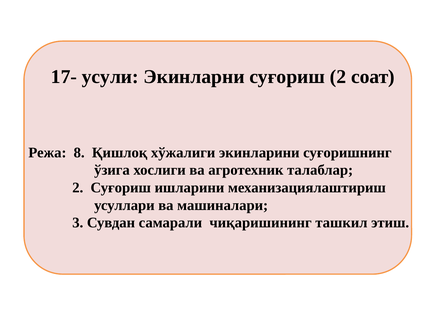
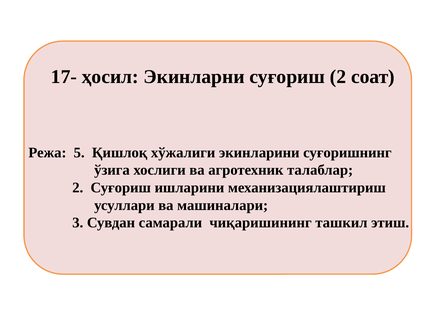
усули: усули -> ҳосил
8: 8 -> 5
